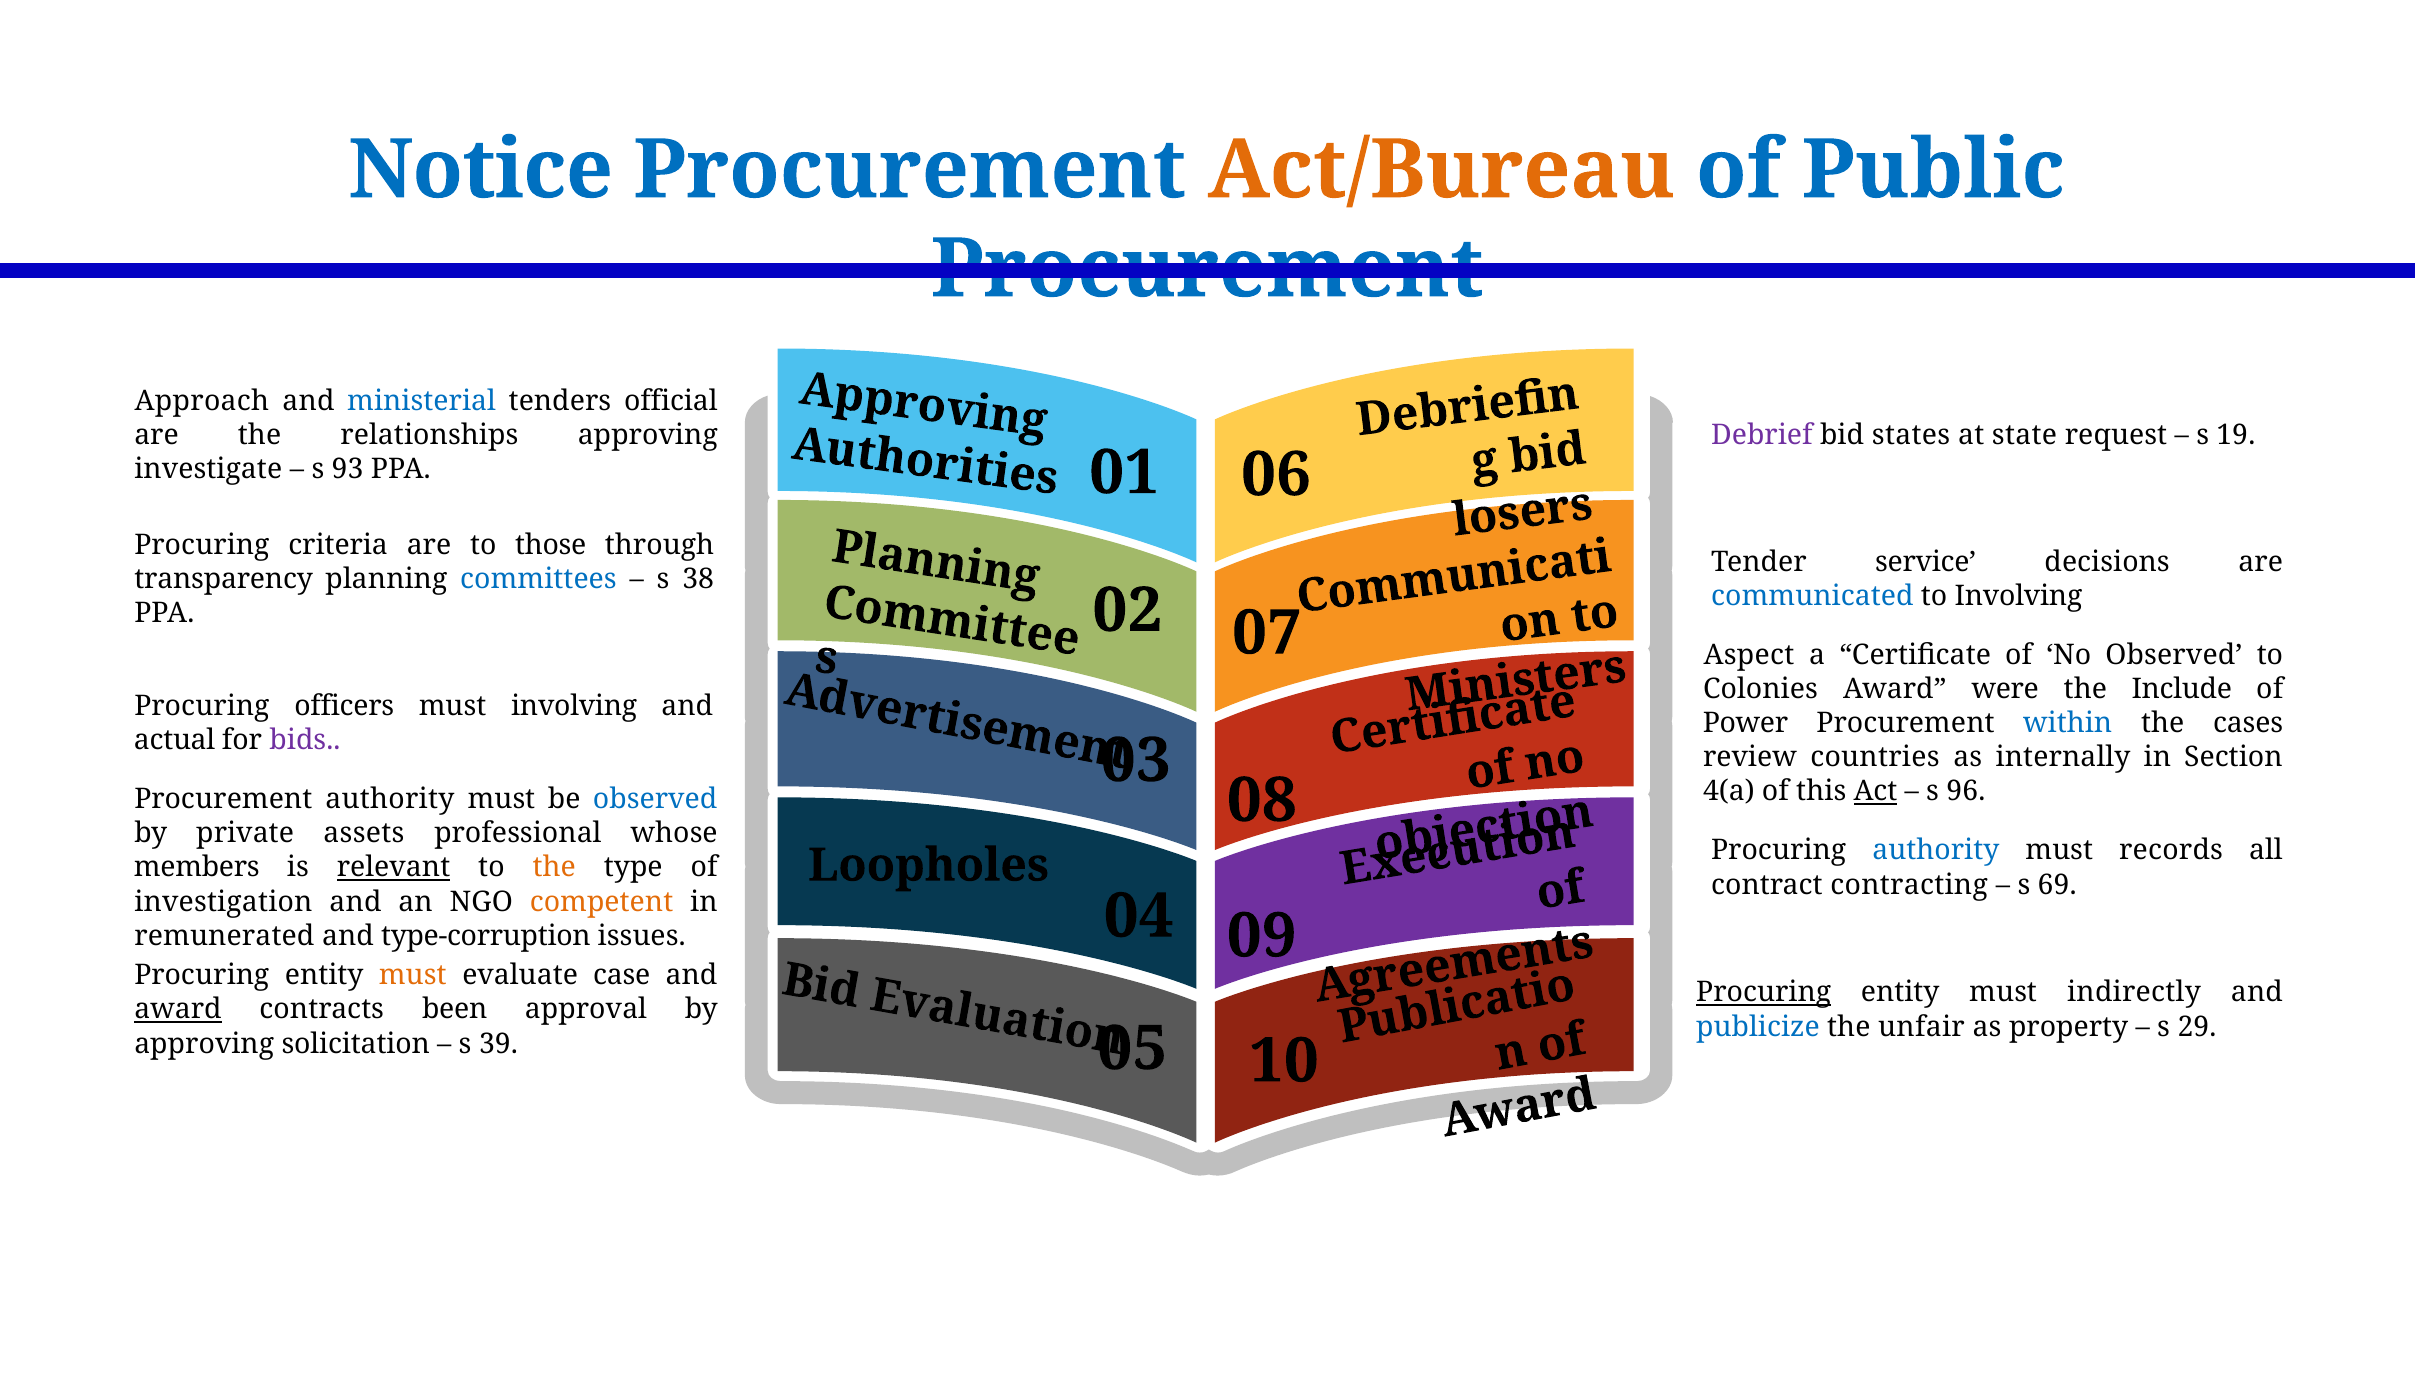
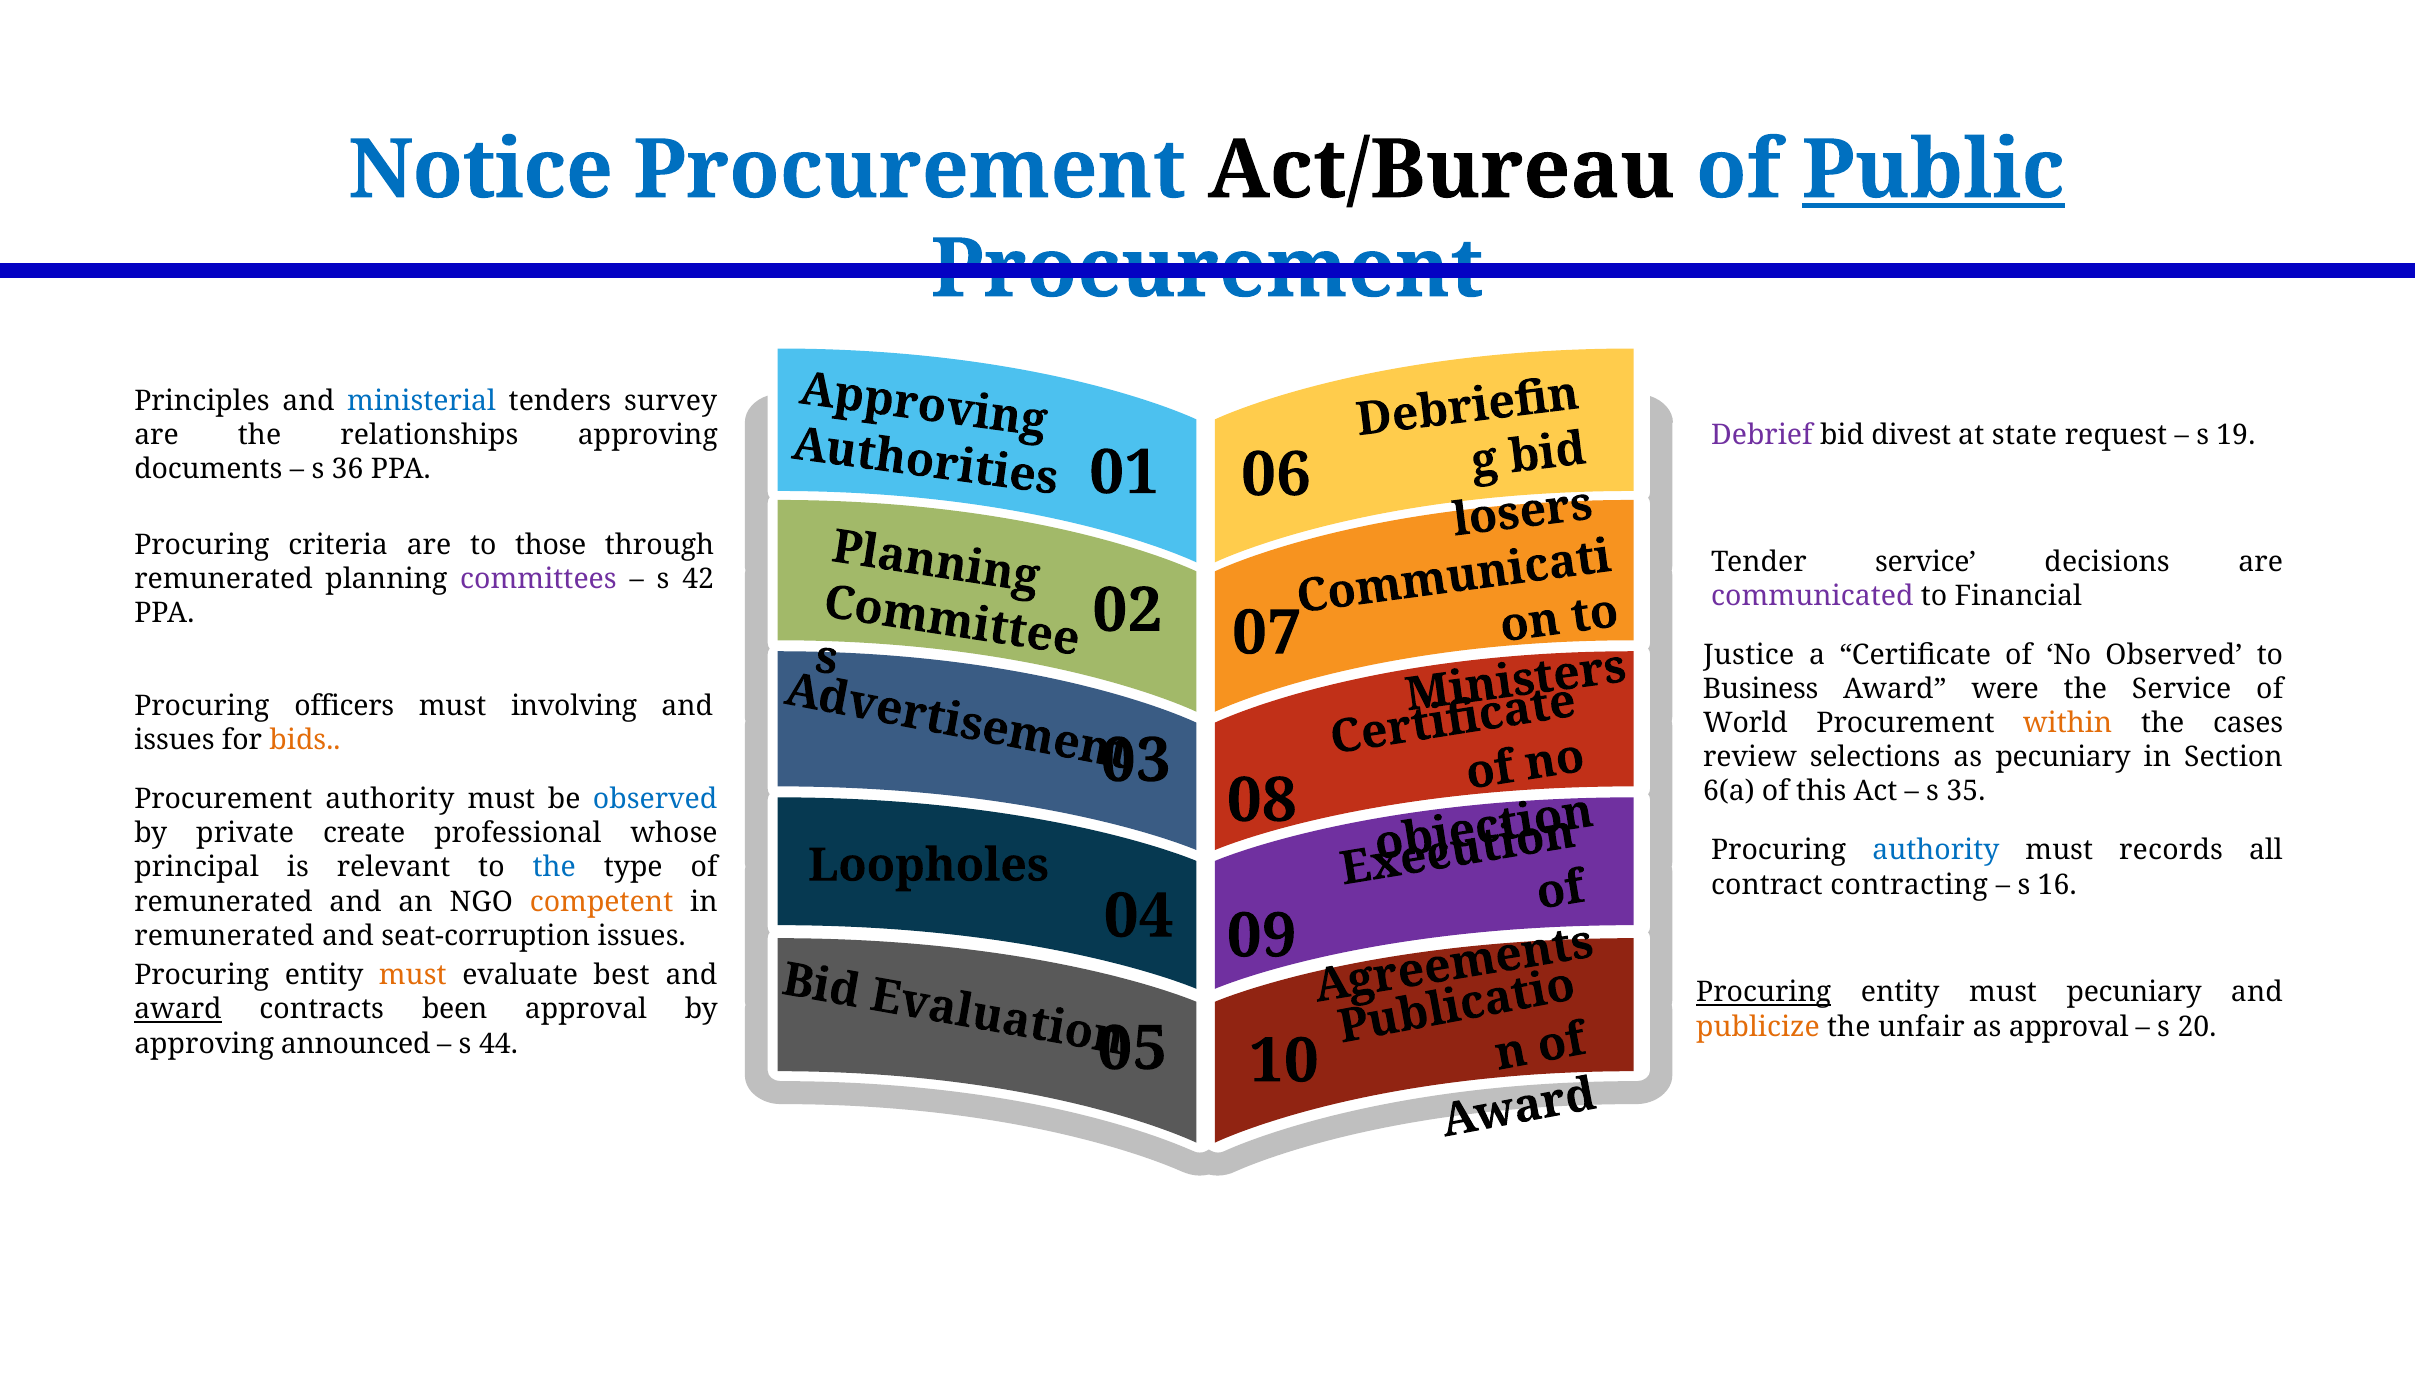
Act/Bureau colour: orange -> black
Public underline: none -> present
Approach: Approach -> Principles
official: official -> survey
states: states -> divest
investigate: investigate -> documents
93: 93 -> 36
transparency at (224, 579): transparency -> remunerated
committees colour: blue -> purple
38: 38 -> 42
communicated colour: blue -> purple
to Involving: Involving -> Financial
Aspect: Aspect -> Justice
Colonies: Colonies -> Business
the Include: Include -> Service
Power: Power -> World
within colour: blue -> orange
actual at (175, 741): actual -> issues
bids colour: purple -> orange
countries: countries -> selections
as internally: internally -> pecuniary
4(a: 4(a -> 6(a
Act underline: present -> none
96: 96 -> 35
assets: assets -> create
members: members -> principal
relevant underline: present -> none
the at (554, 868) colour: orange -> blue
69: 69 -> 16
investigation at (223, 902): investigation -> remunerated
type-corruption: type-corruption -> seat-corruption
case: case -> best
must indirectly: indirectly -> pecuniary
publicize colour: blue -> orange
as property: property -> approval
29: 29 -> 20
solicitation: solicitation -> announced
39: 39 -> 44
